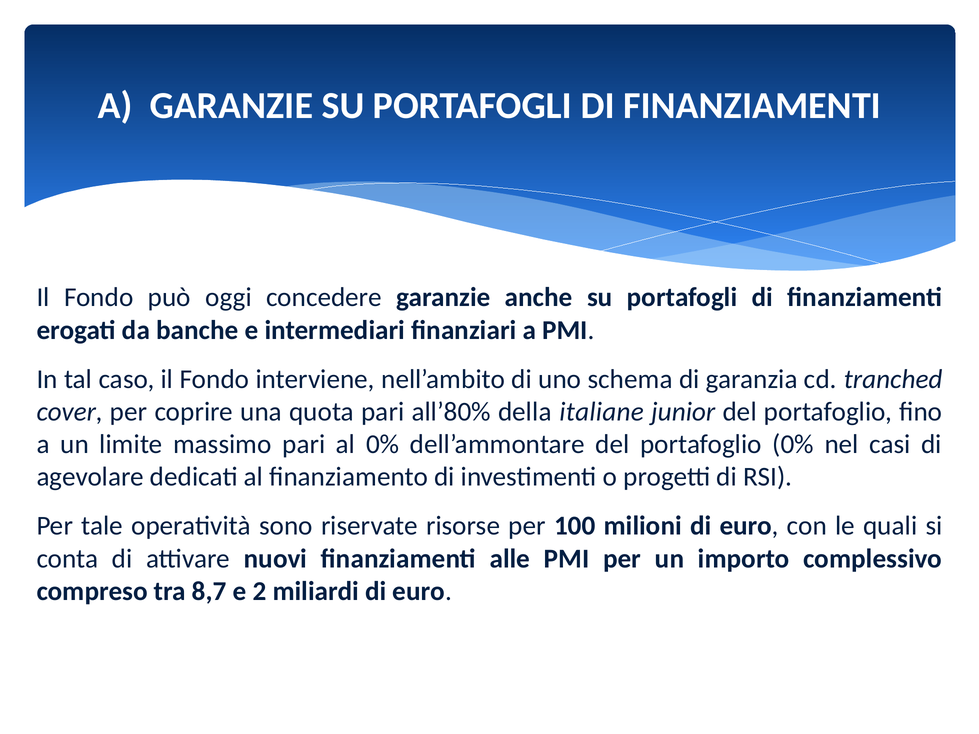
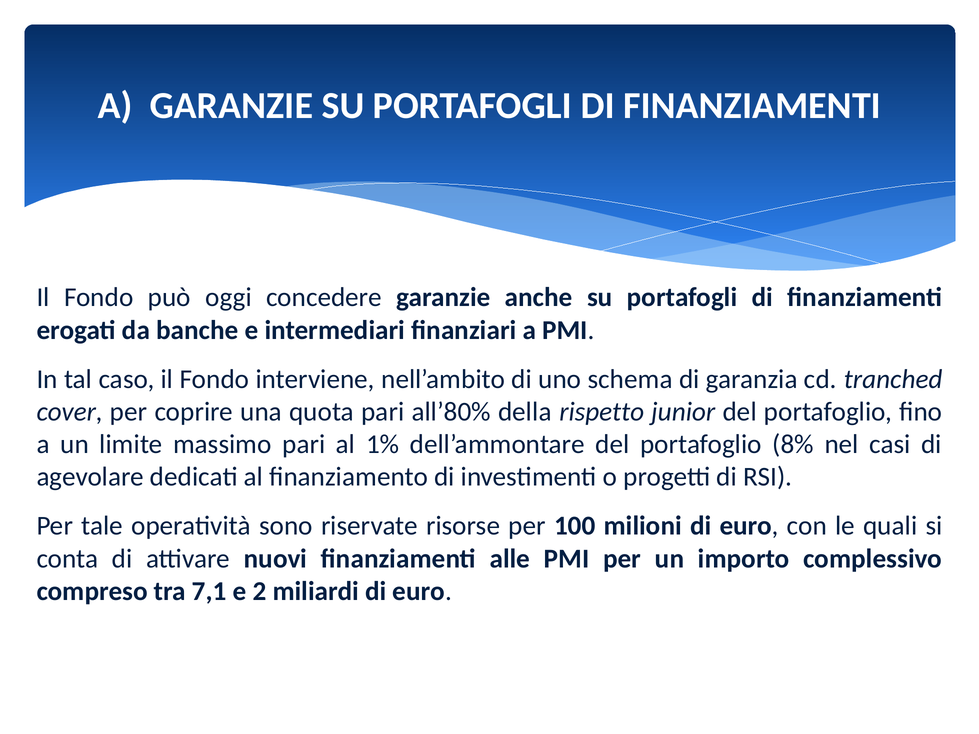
italiane: italiane -> rispetto
al 0%: 0% -> 1%
portafoglio 0%: 0% -> 8%
8,7: 8,7 -> 7,1
